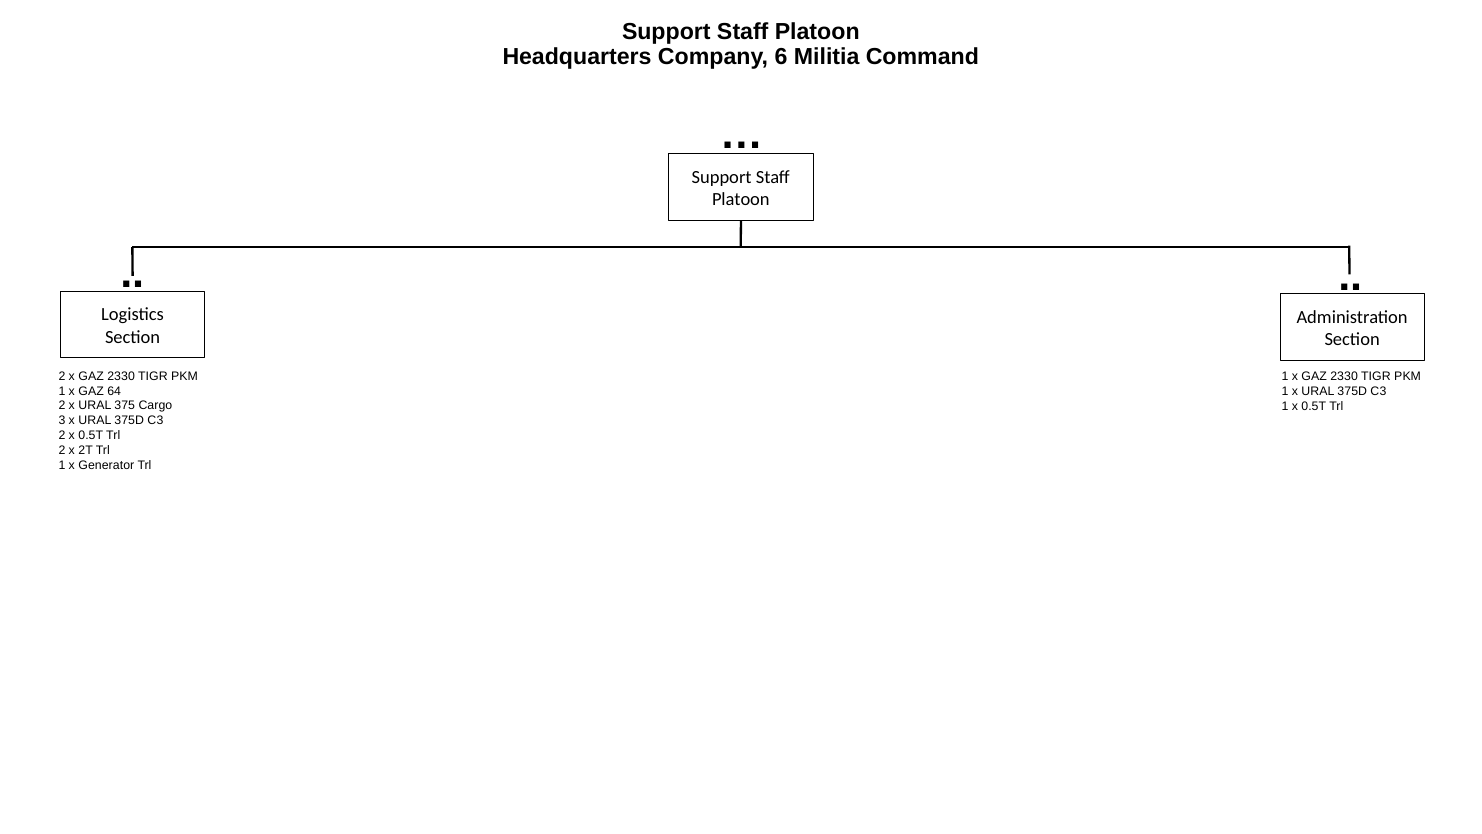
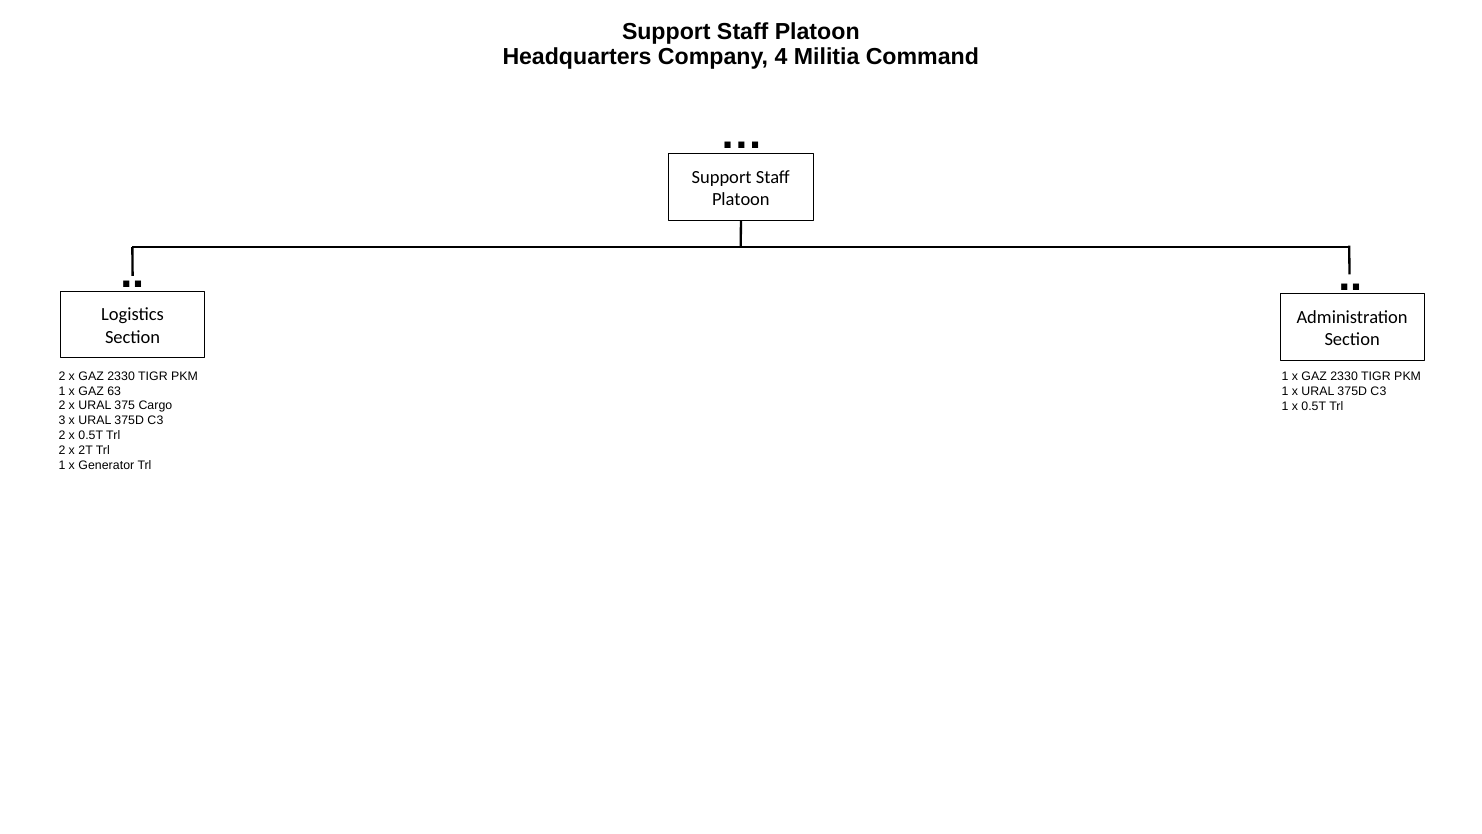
6: 6 -> 4
64: 64 -> 63
